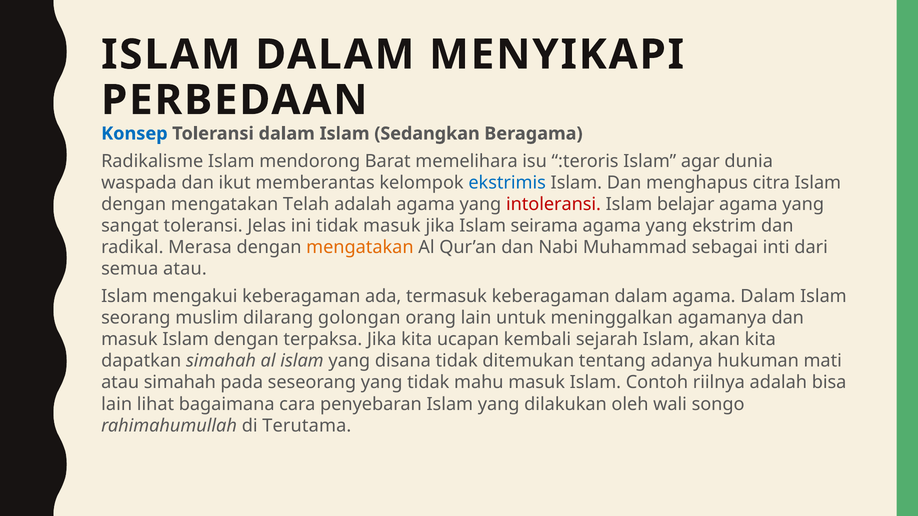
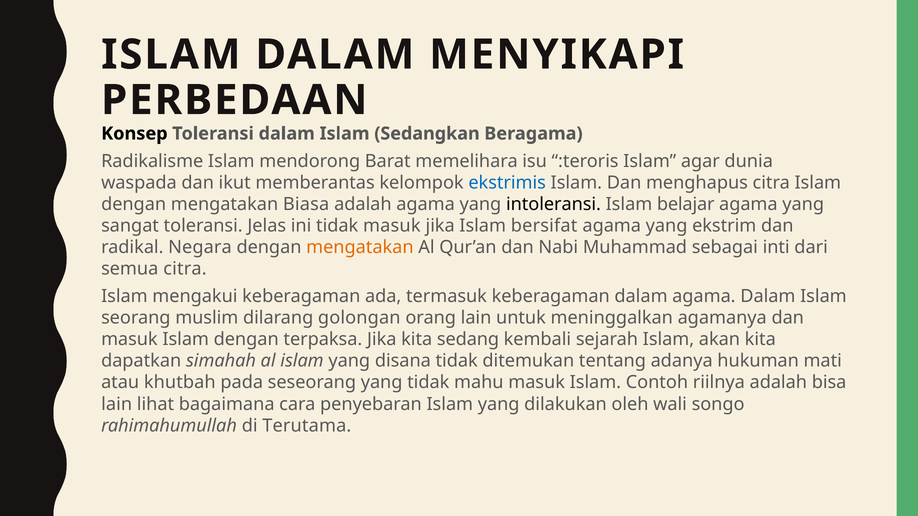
Konsep colour: blue -> black
Telah: Telah -> Biasa
intoleransi colour: red -> black
seirama: seirama -> bersifat
Merasa: Merasa -> Negara
semua atau: atau -> citra
ucapan: ucapan -> sedang
atau simahah: simahah -> khutbah
